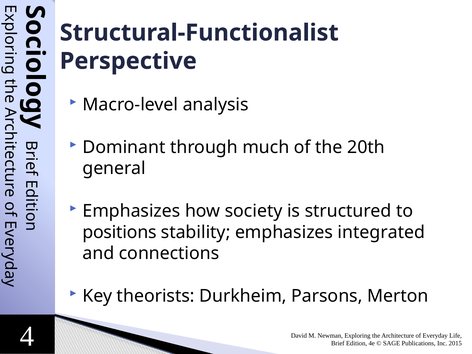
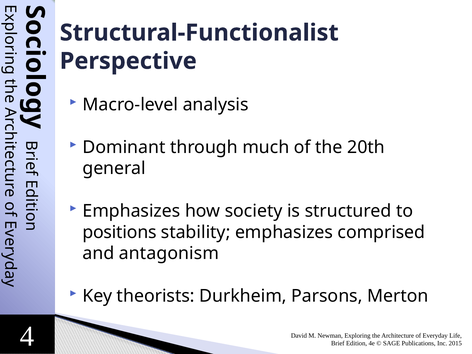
integrated: integrated -> comprised
connections: connections -> antagonism
